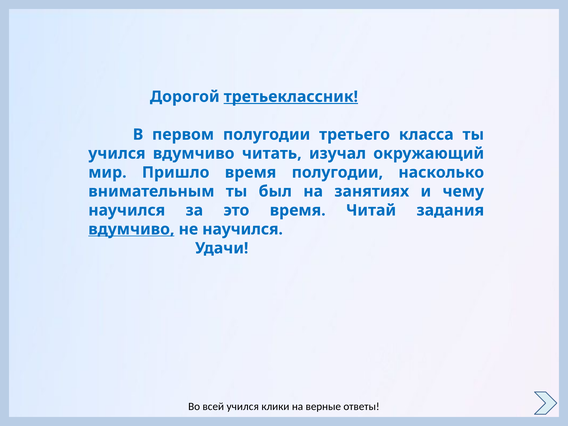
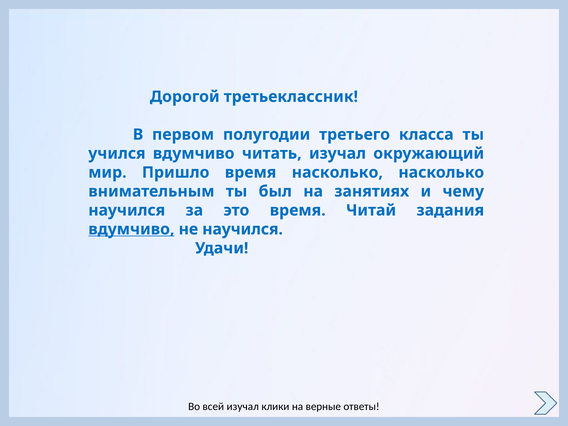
третьеклассник underline: present -> none
время полугодии: полугодии -> насколько
всей учился: учился -> изучал
